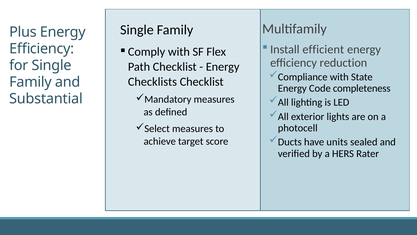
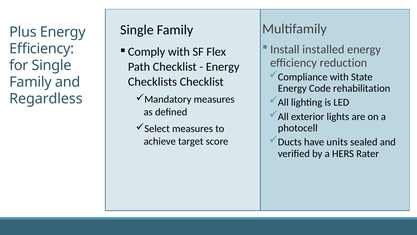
efficient: efficient -> installed
completeness: completeness -> rehabilitation
Substantial: Substantial -> Regardless
